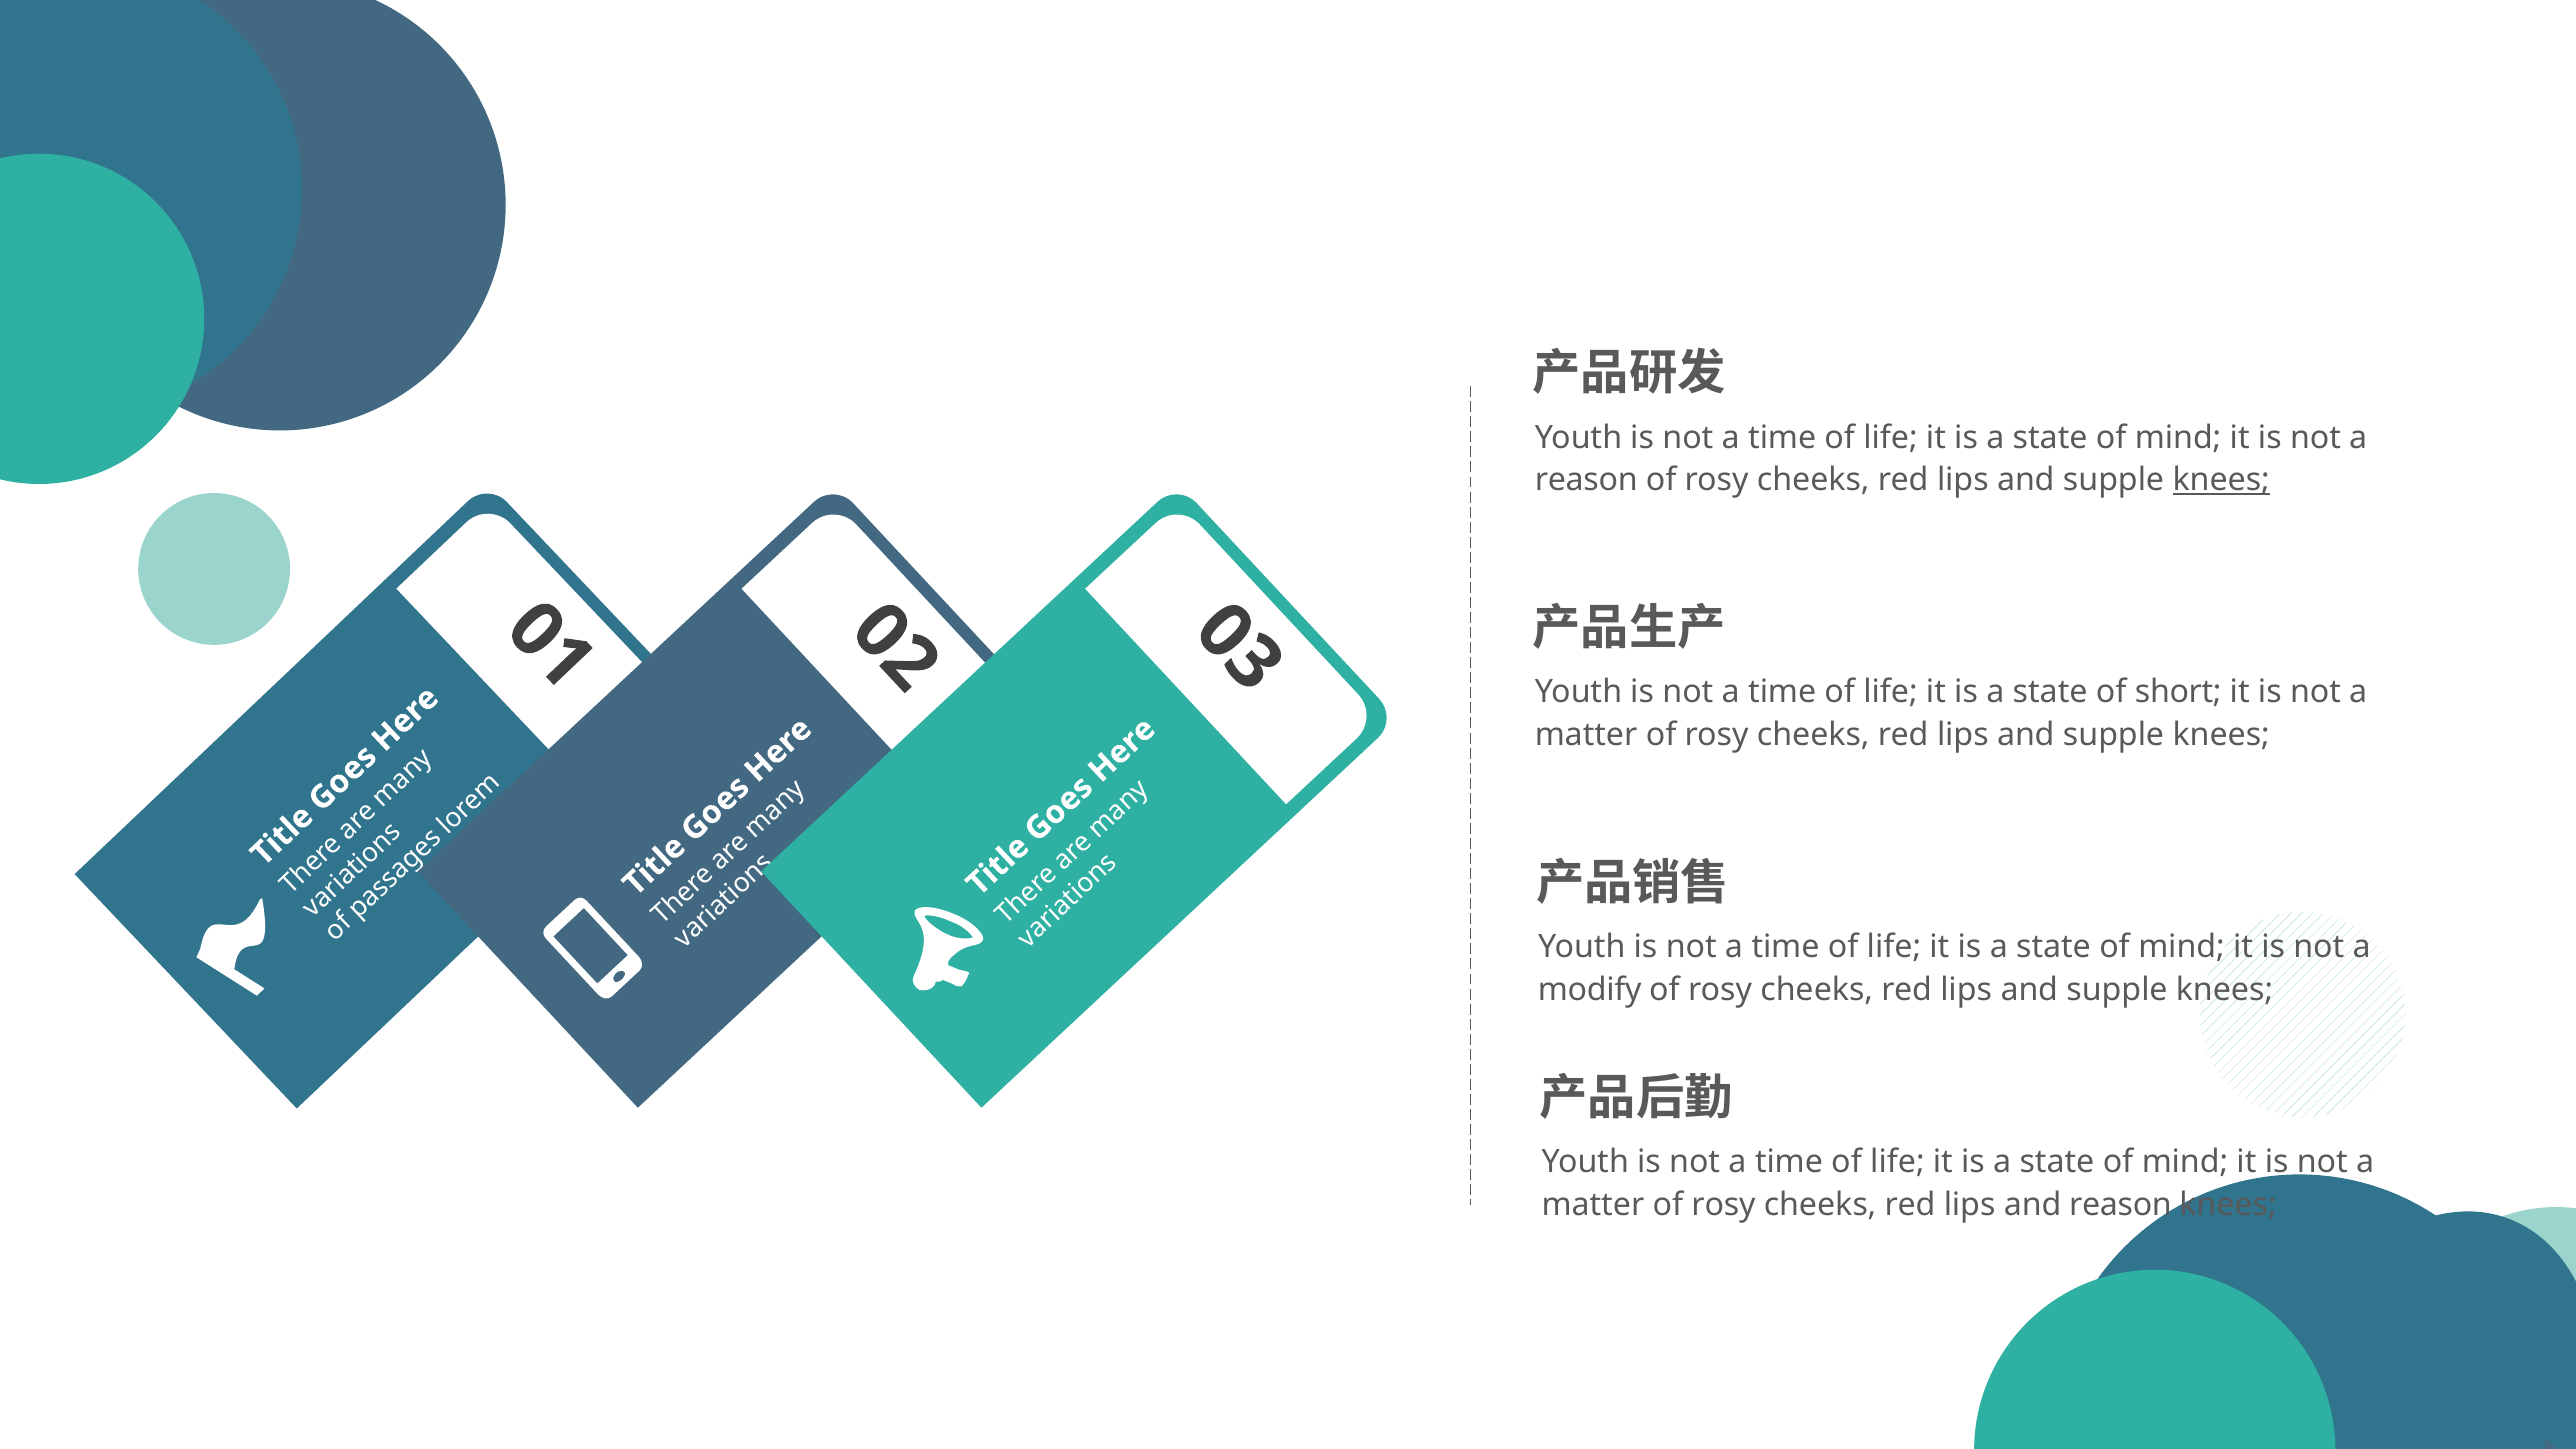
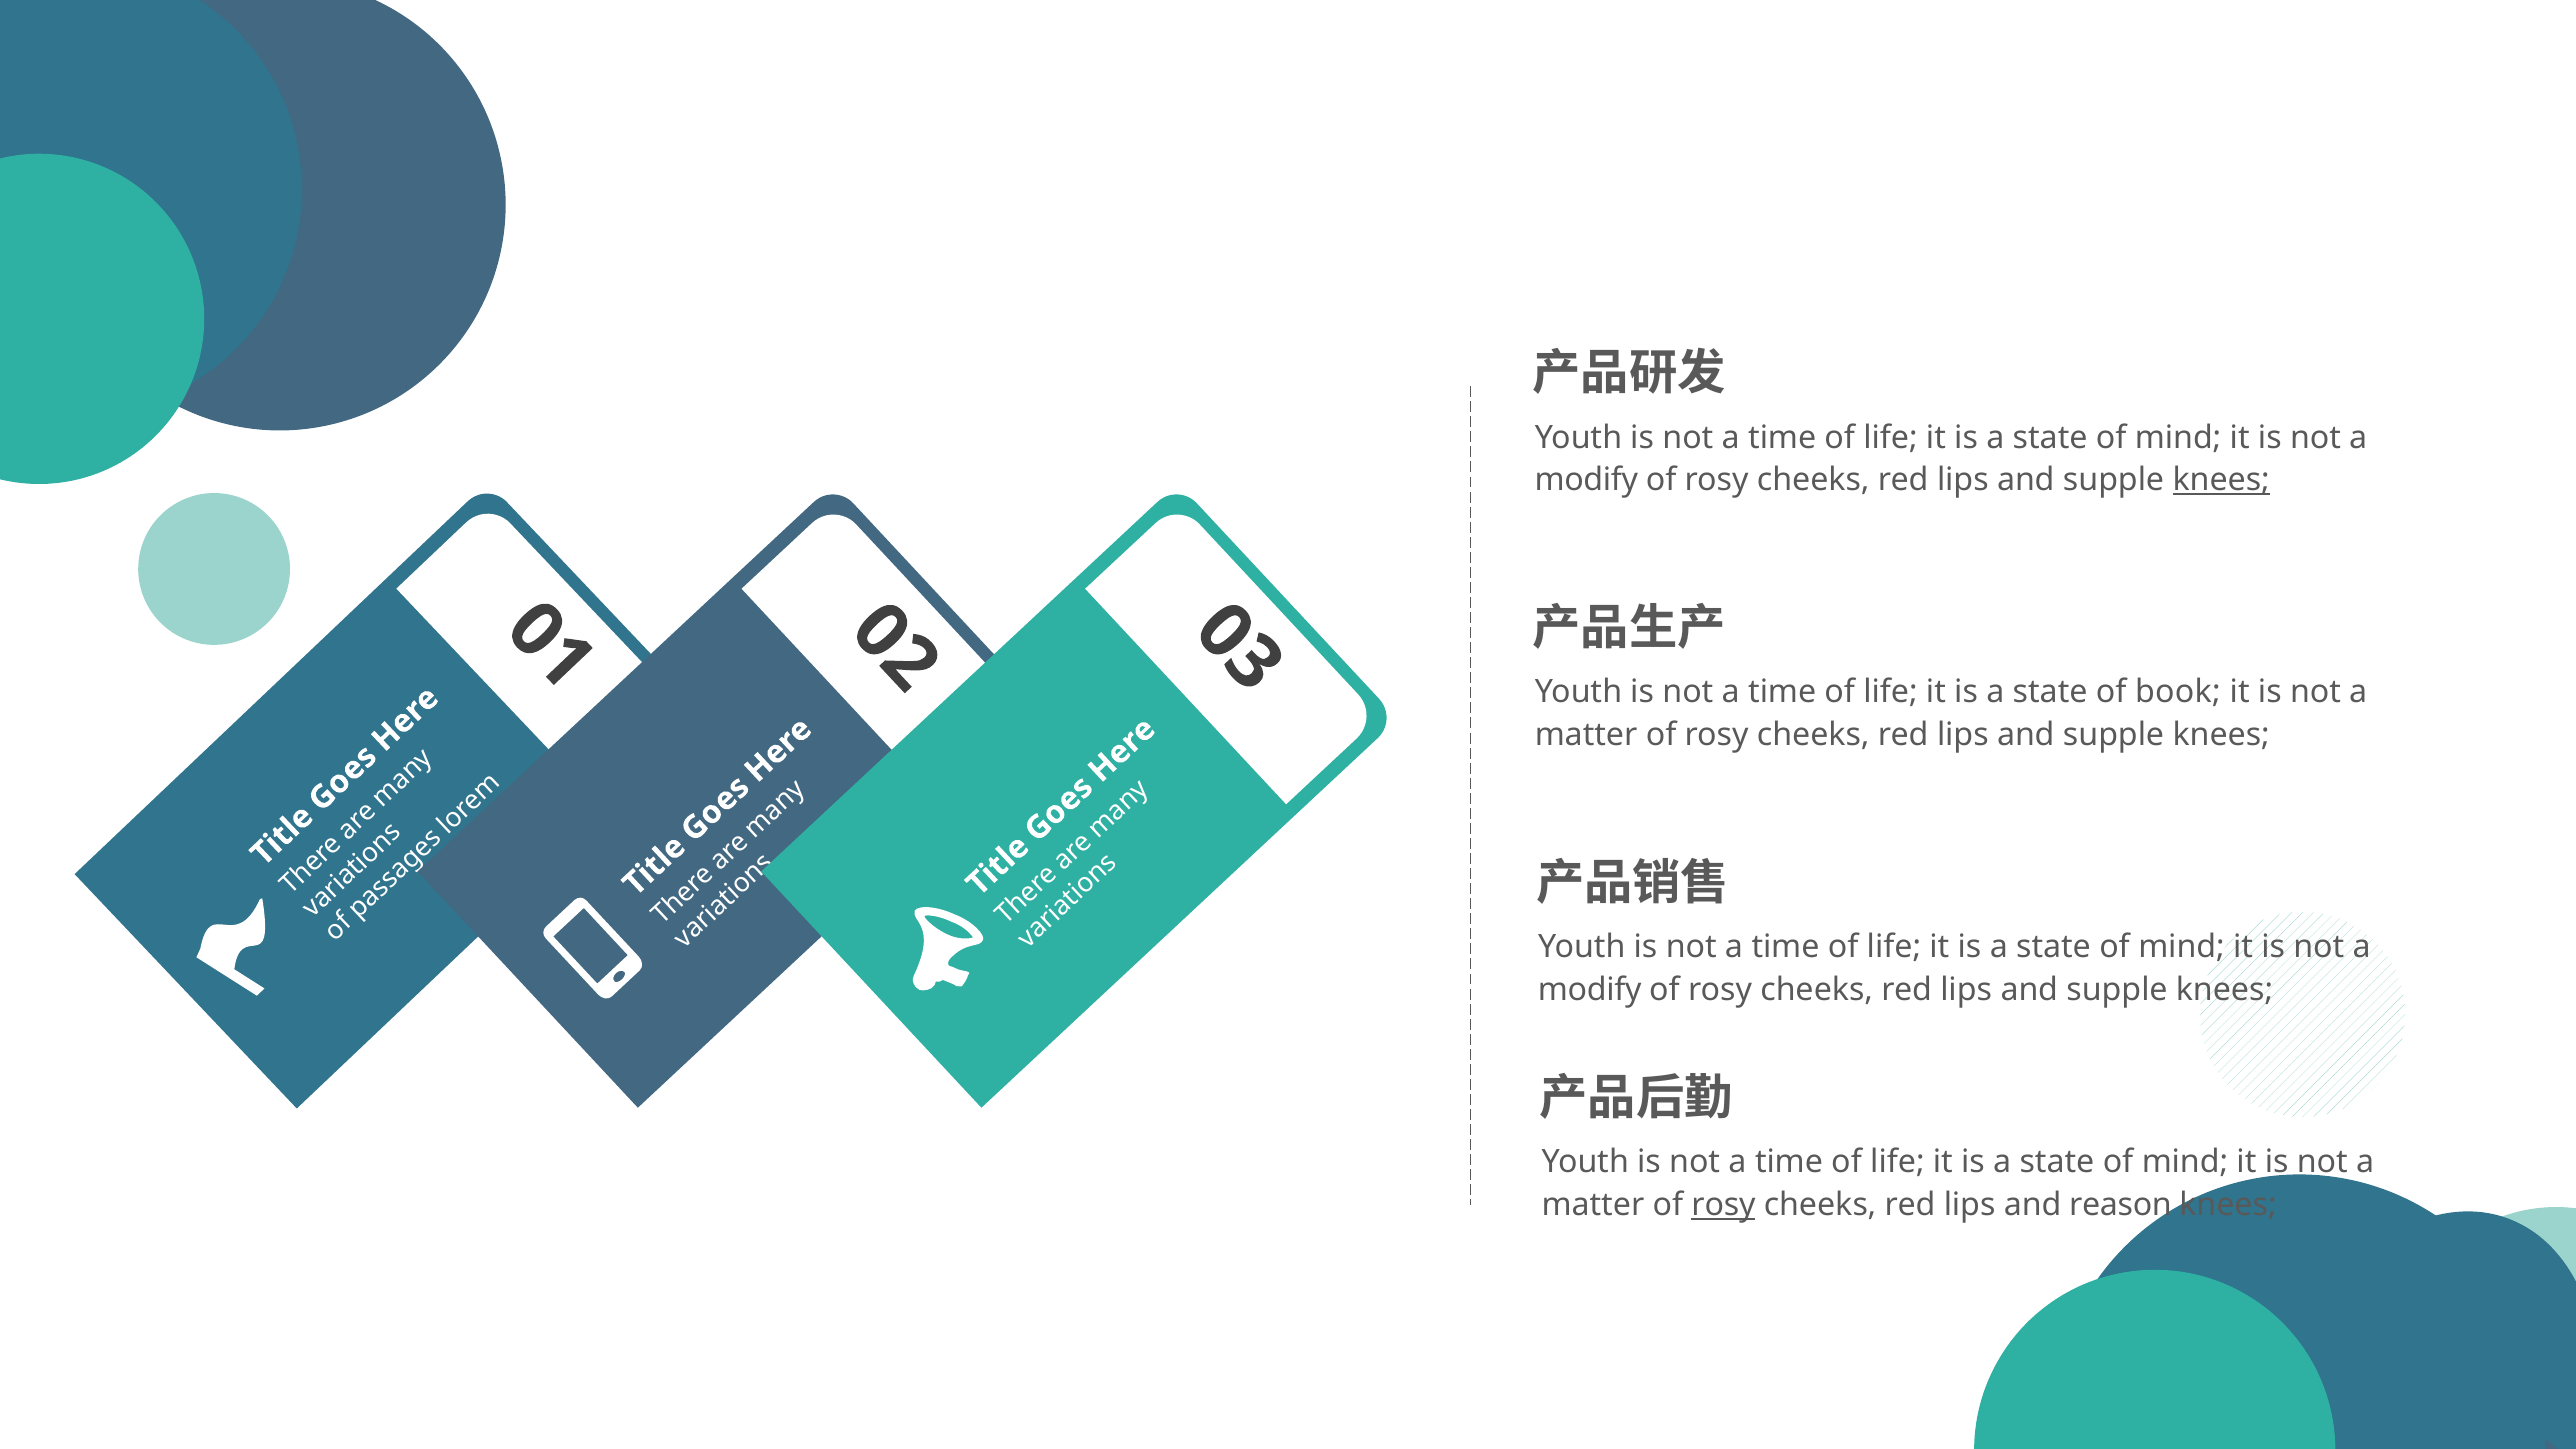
reason at (1586, 480): reason -> modify
short: short -> book
rosy at (1724, 1205) underline: none -> present
